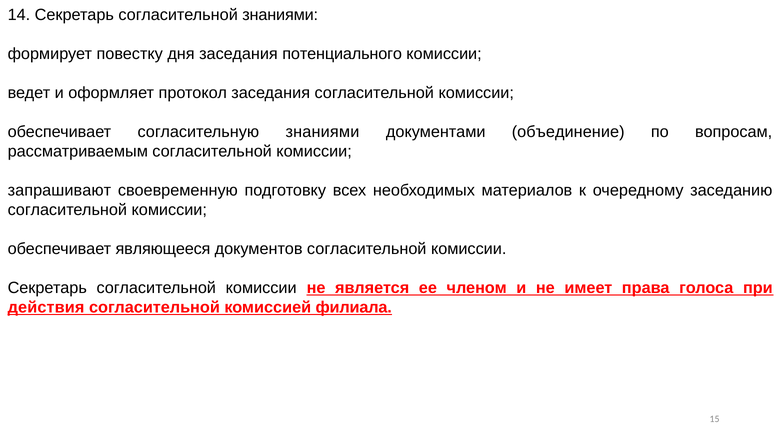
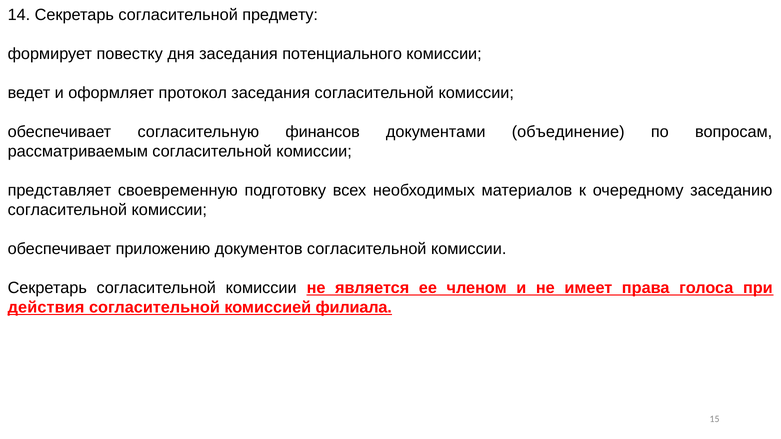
согласительной знаниями: знаниями -> предмету
согласительную знаниями: знаниями -> финансов
запрашивают: запрашивают -> представляет
являющееся: являющееся -> приложению
